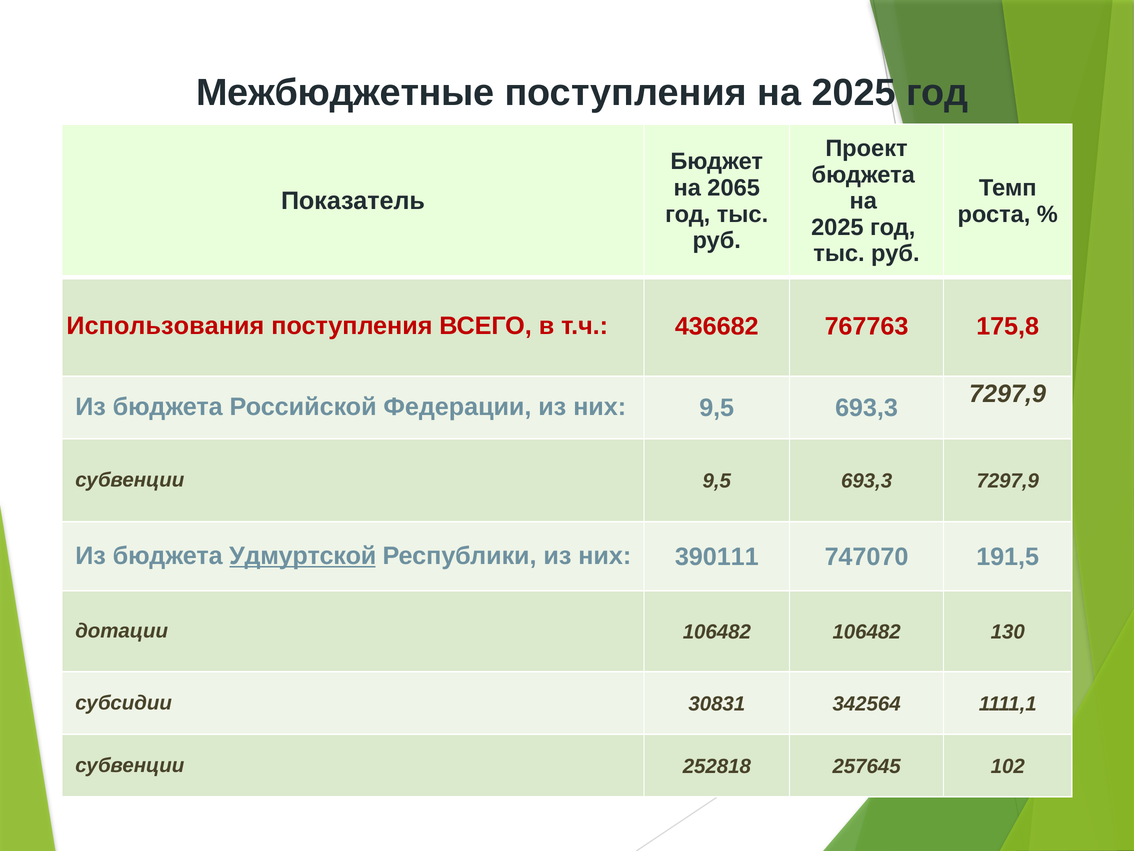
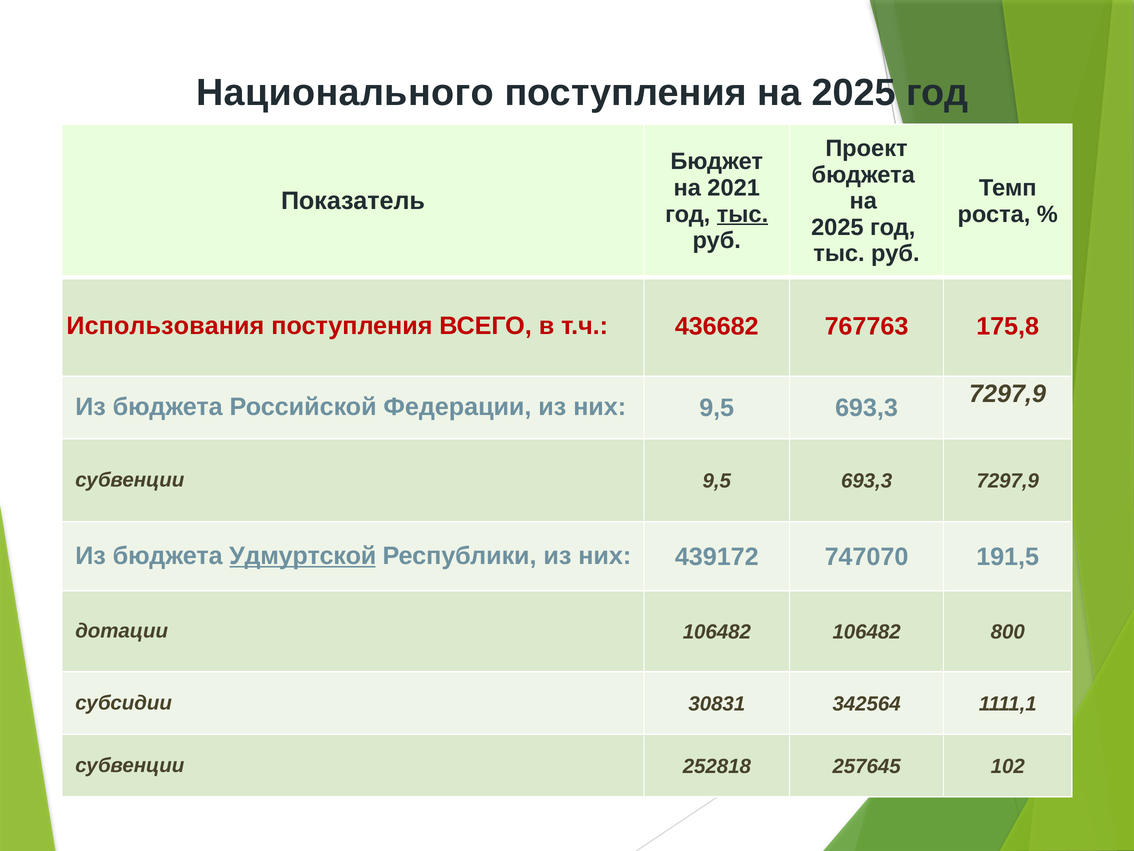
Межбюджетные: Межбюджетные -> Национального
2065: 2065 -> 2021
тыс at (742, 214) underline: none -> present
390111: 390111 -> 439172
130: 130 -> 800
